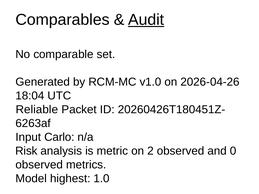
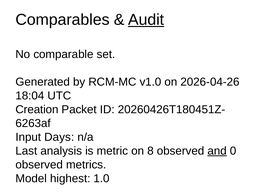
Reliable: Reliable -> Creation
Carlo: Carlo -> Days
Risk: Risk -> Last
2: 2 -> 8
and underline: none -> present
